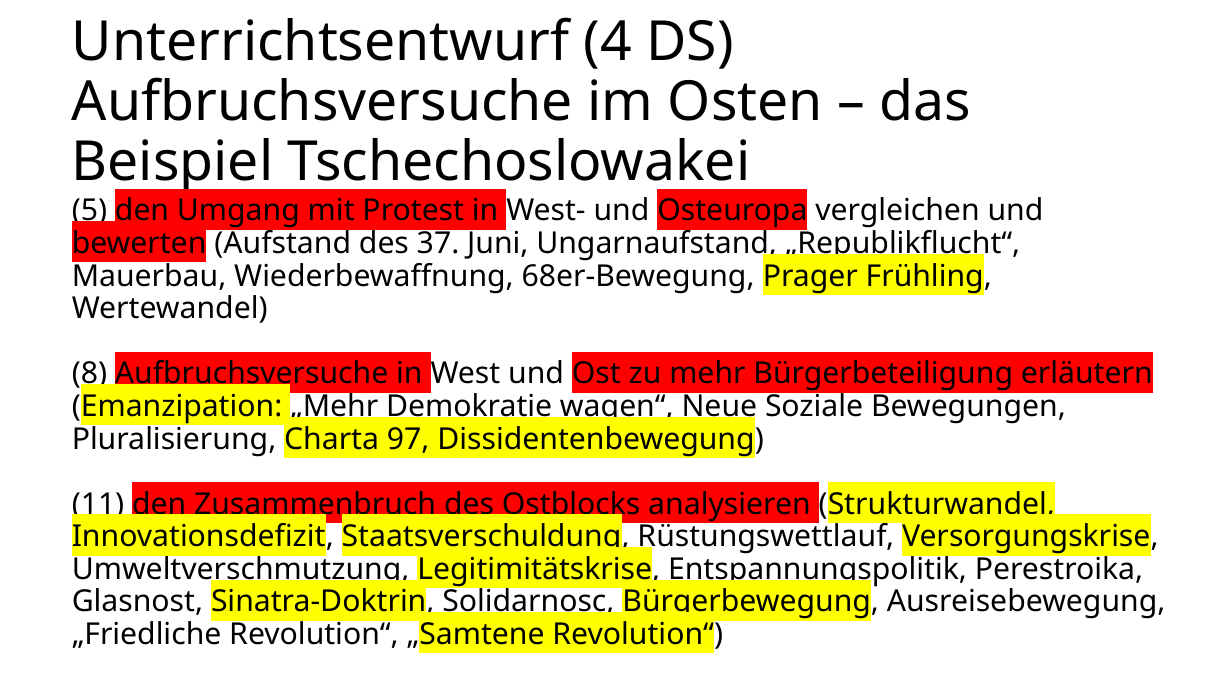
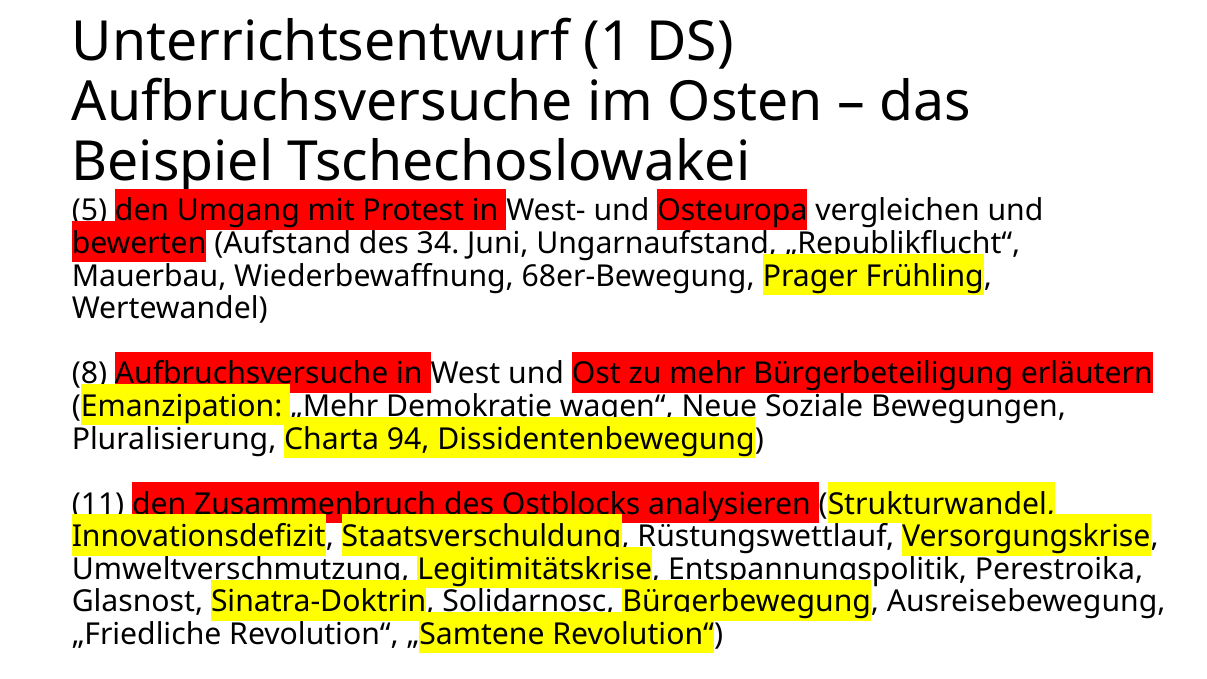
4: 4 -> 1
37: 37 -> 34
97: 97 -> 94
